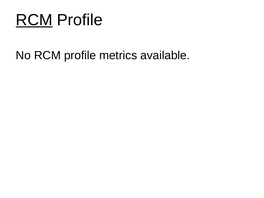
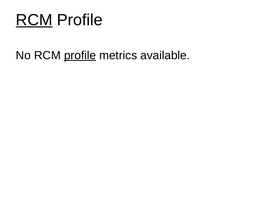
profile at (80, 55) underline: none -> present
